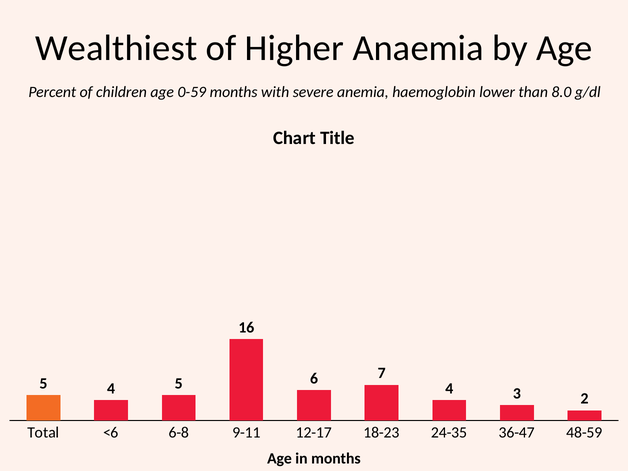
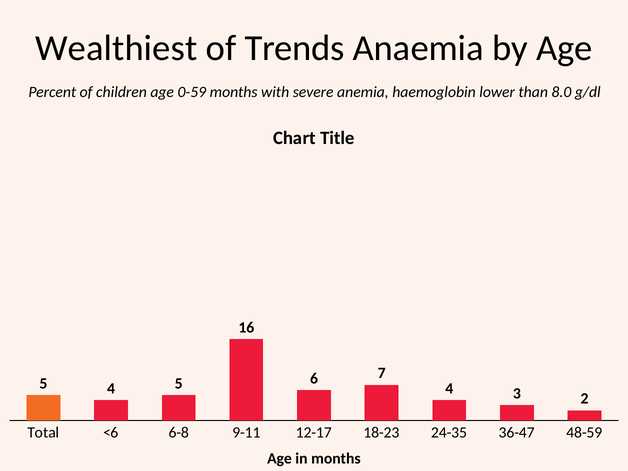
Higher: Higher -> Trends
